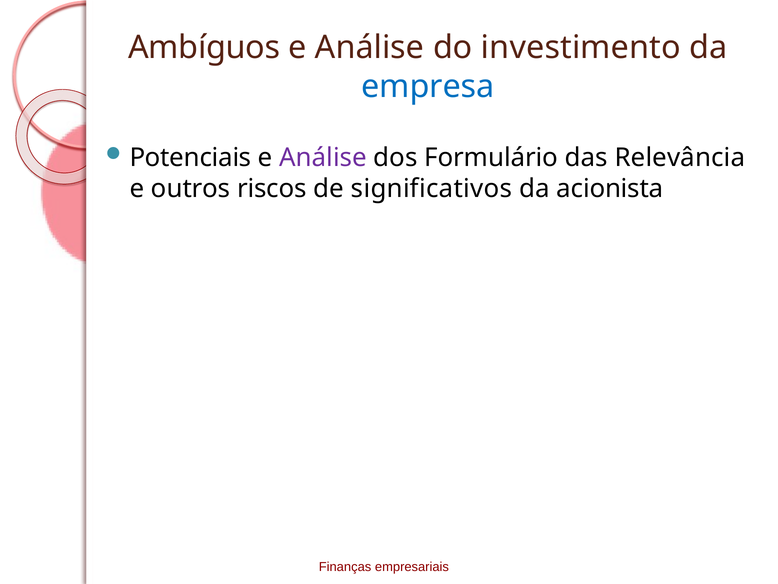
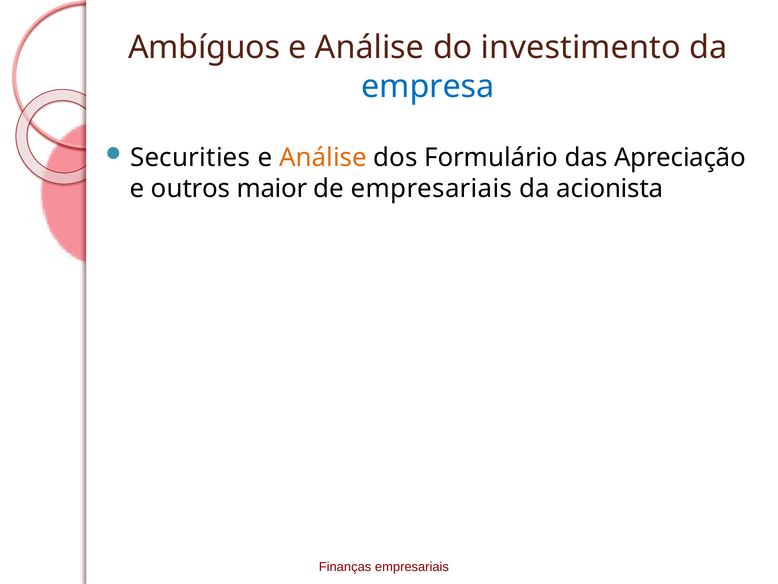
Potenciais: Potenciais -> Securities
Análise at (323, 157) colour: purple -> orange
Relevância: Relevância -> Apreciação
riscos: riscos -> maior
de significativos: significativos -> empresariais
